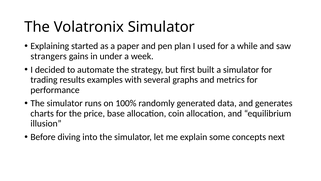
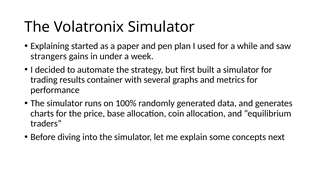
examples: examples -> container
illusion: illusion -> traders
